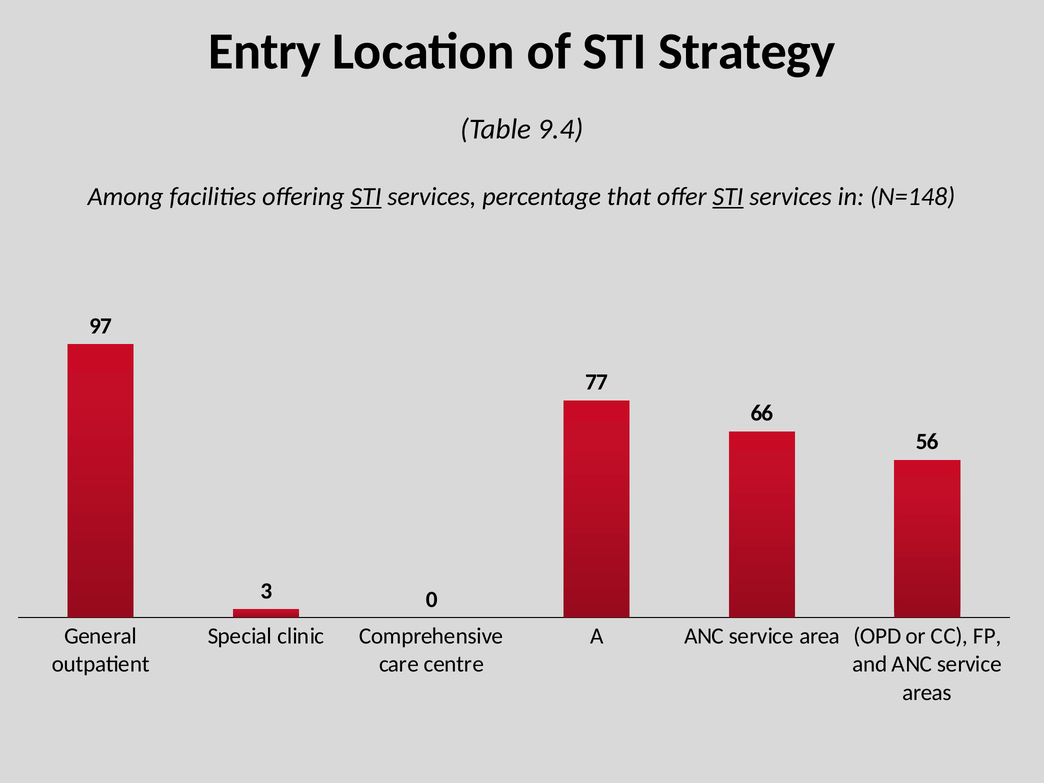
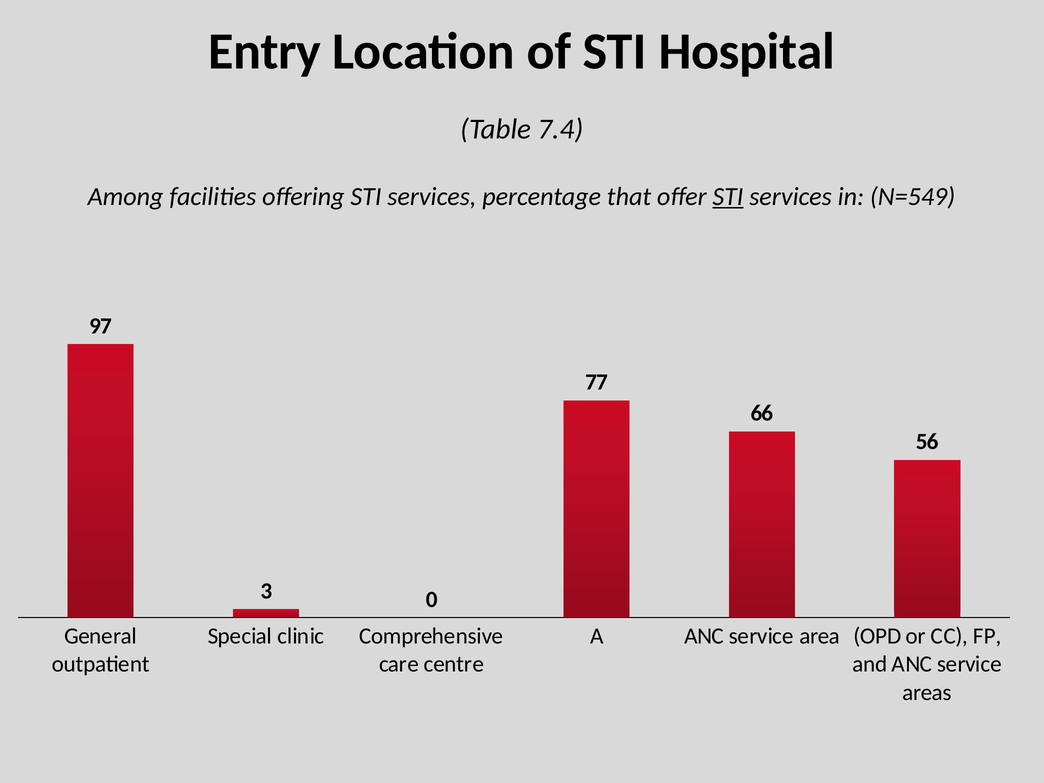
Strategy: Strategy -> Hospital
9.4: 9.4 -> 7.4
STI at (366, 197) underline: present -> none
N=148: N=148 -> N=549
